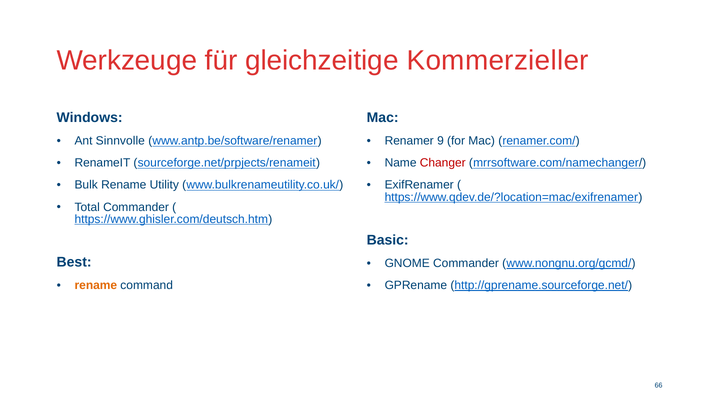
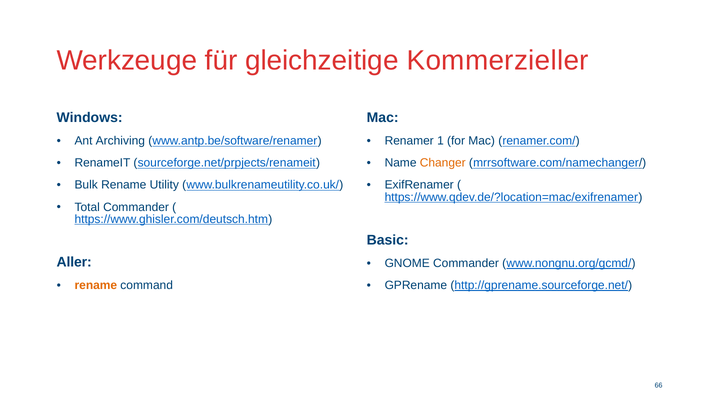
Sinnvolle: Sinnvolle -> Archiving
9: 9 -> 1
Changer colour: red -> orange
Best: Best -> Aller
